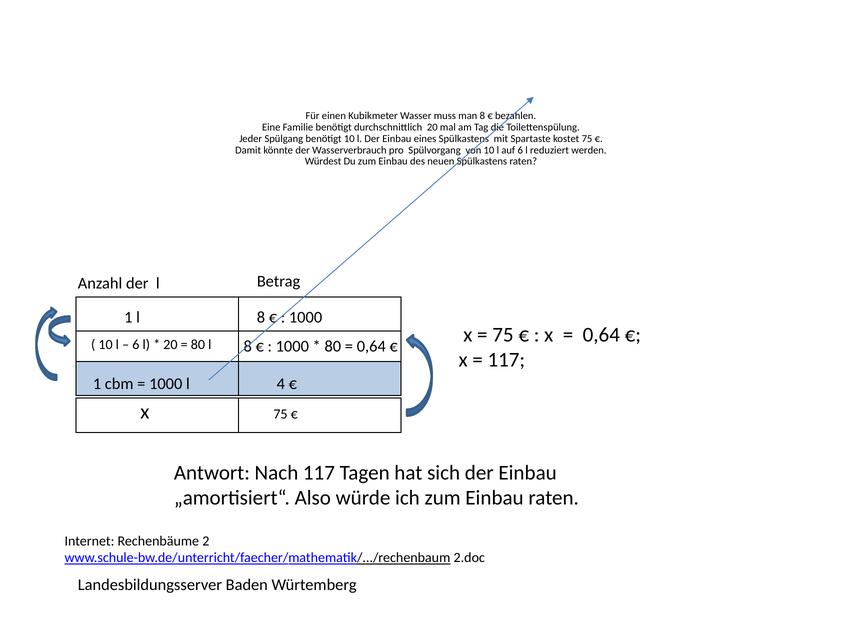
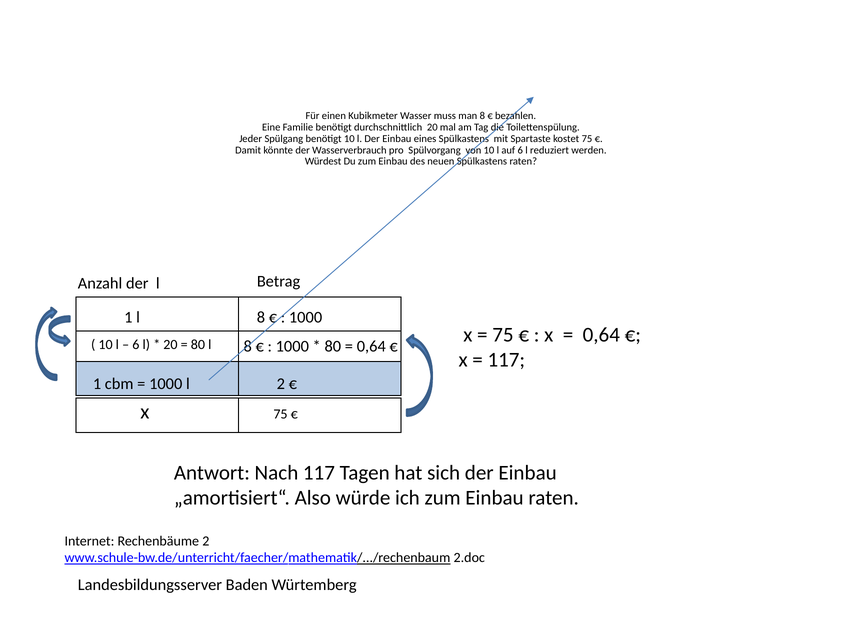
l 4: 4 -> 2
